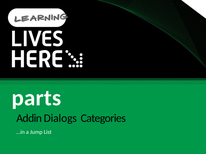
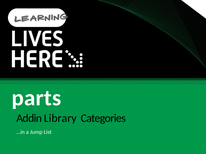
Dialogs: Dialogs -> Library
